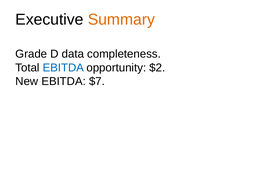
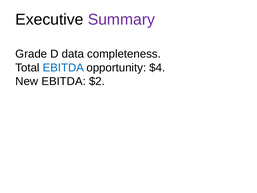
Summary colour: orange -> purple
$2: $2 -> $4
$7: $7 -> $2
